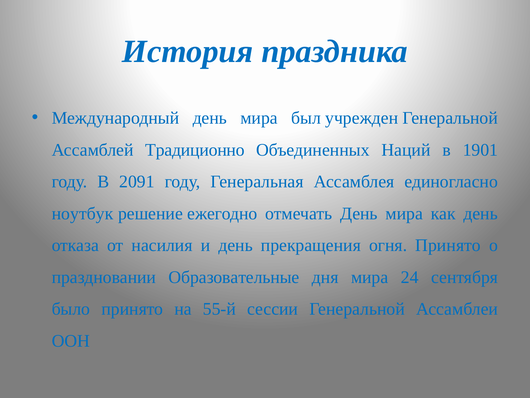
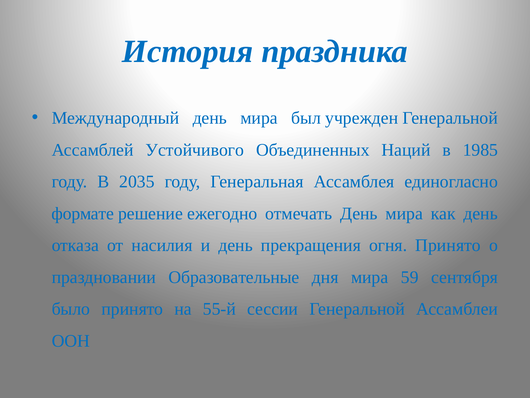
Традиционно: Традиционно -> Устойчивого
1901: 1901 -> 1985
2091: 2091 -> 2035
ноутбук: ноутбук -> формате
24: 24 -> 59
